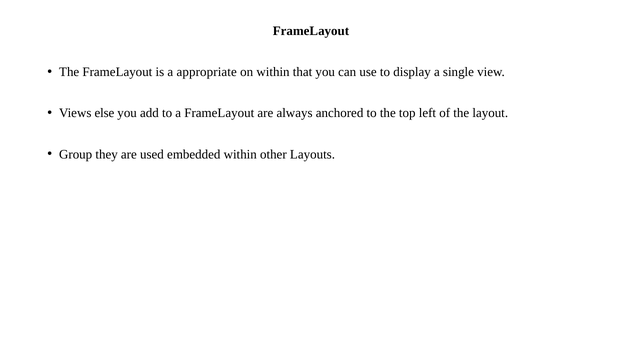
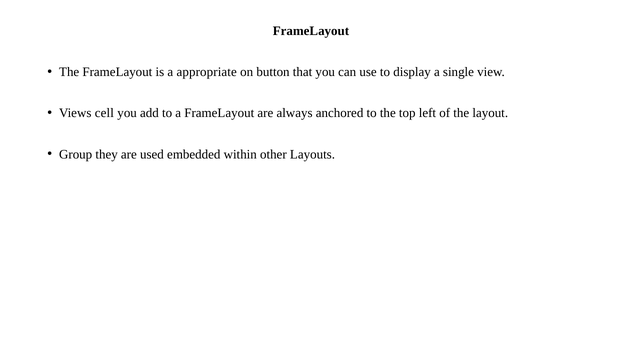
on within: within -> button
else: else -> cell
